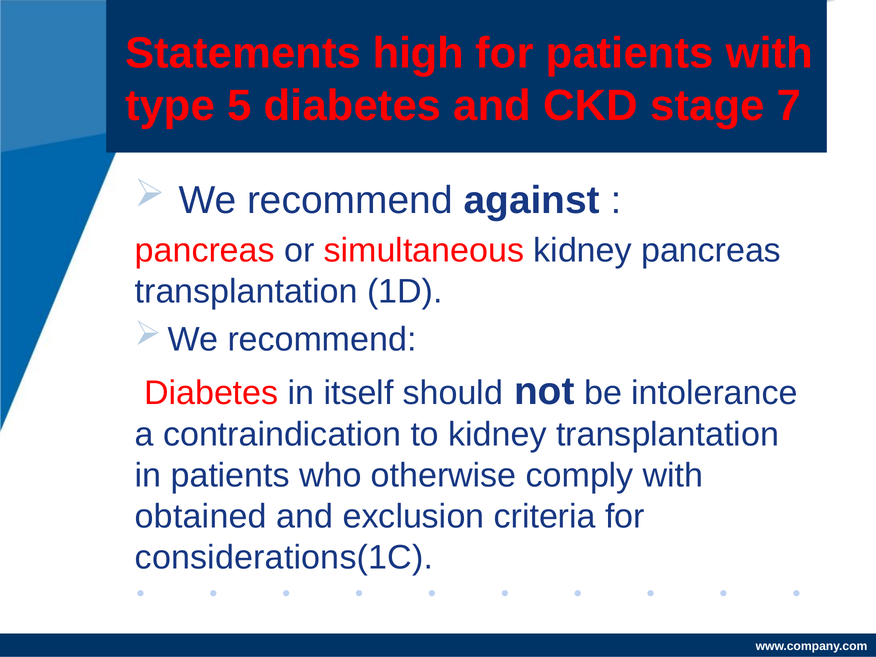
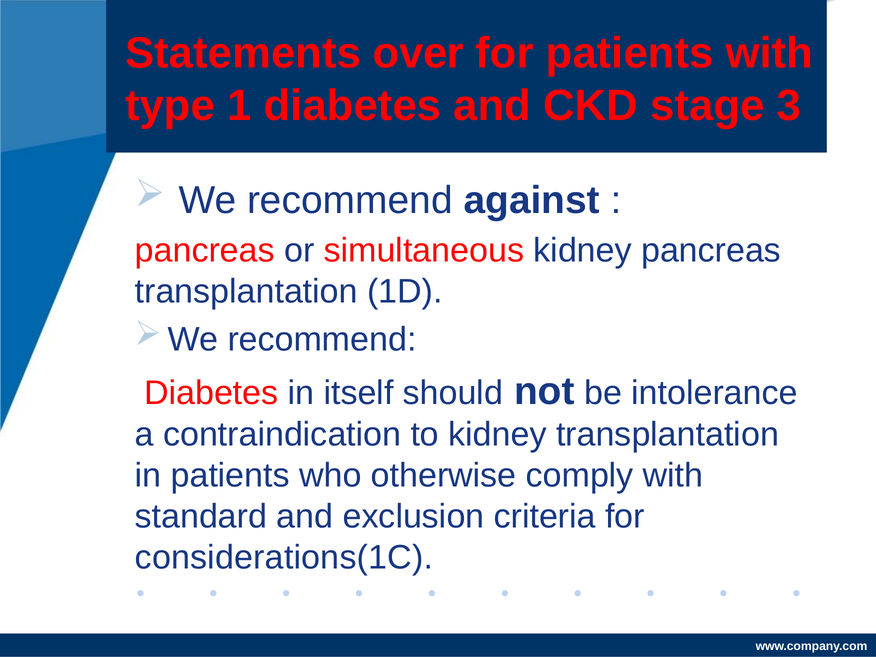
high: high -> over
5: 5 -> 1
7: 7 -> 3
obtained: obtained -> standard
